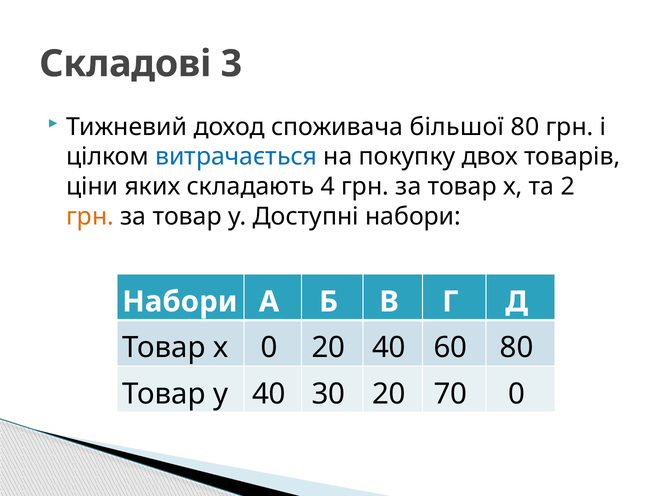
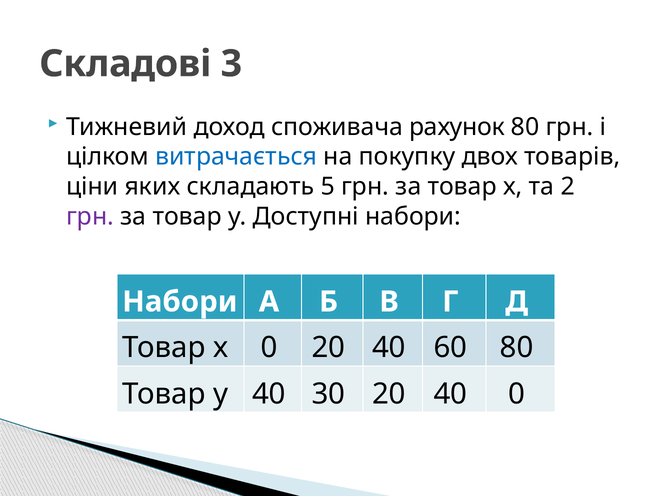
більшої: більшої -> рахунок
4: 4 -> 5
грн at (90, 217) colour: orange -> purple
30 20 70: 70 -> 40
